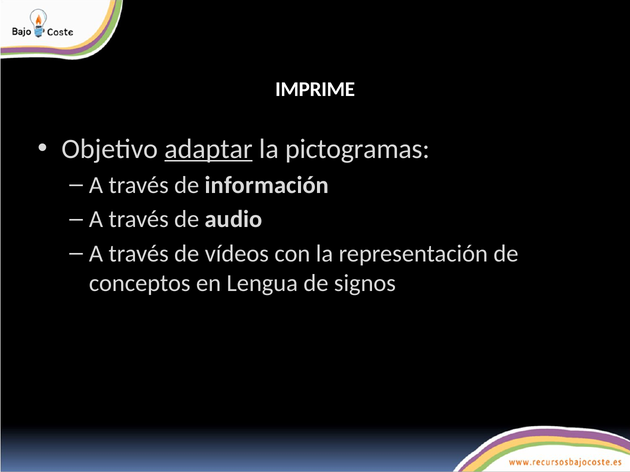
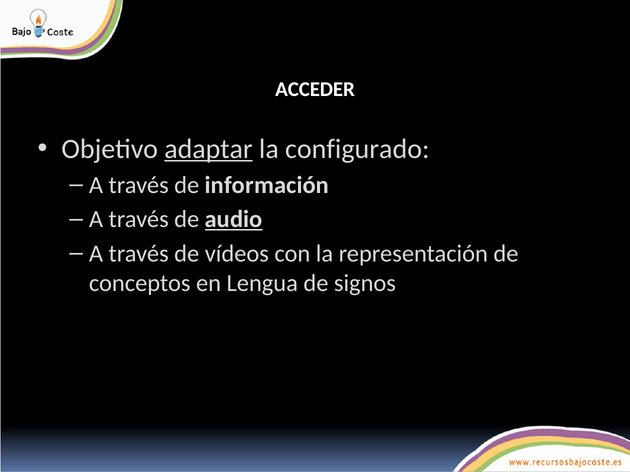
IMPRIME: IMPRIME -> ACCEDER
pictogramas: pictogramas -> configurado
audio underline: none -> present
